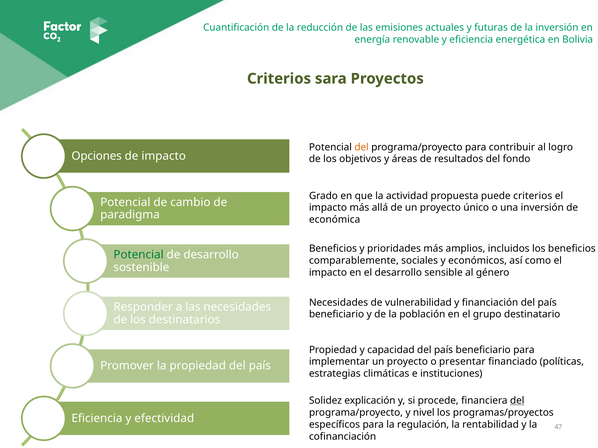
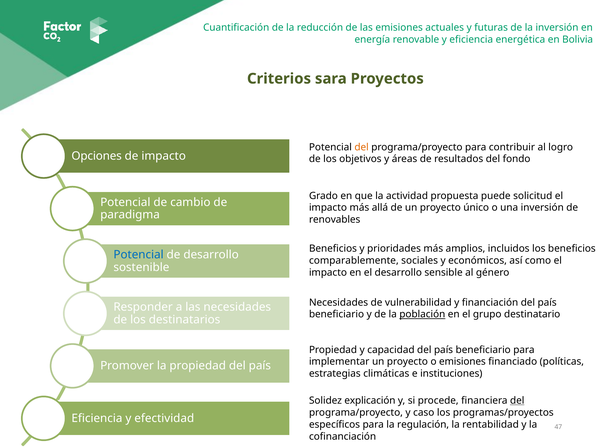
puede criterios: criterios -> solicitud
económica: económica -> renovables
Potencial at (139, 255) colour: green -> blue
población underline: none -> present
o presentar: presentar -> emisiones
nivel: nivel -> caso
